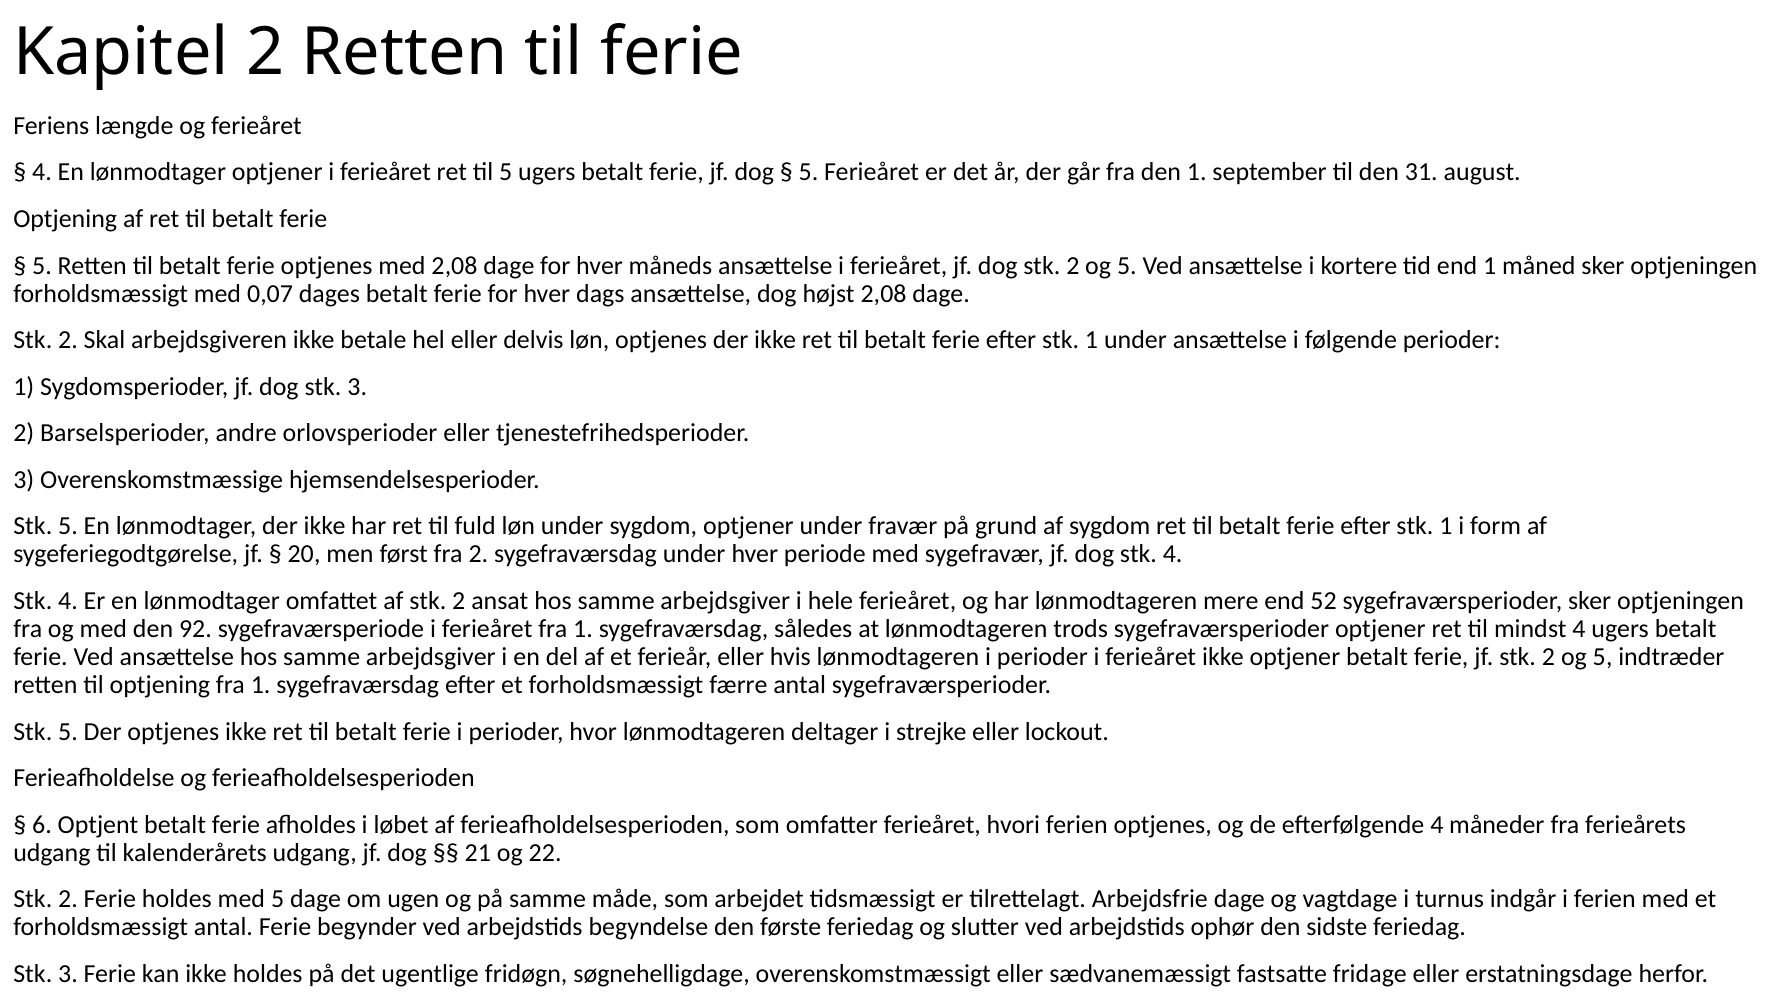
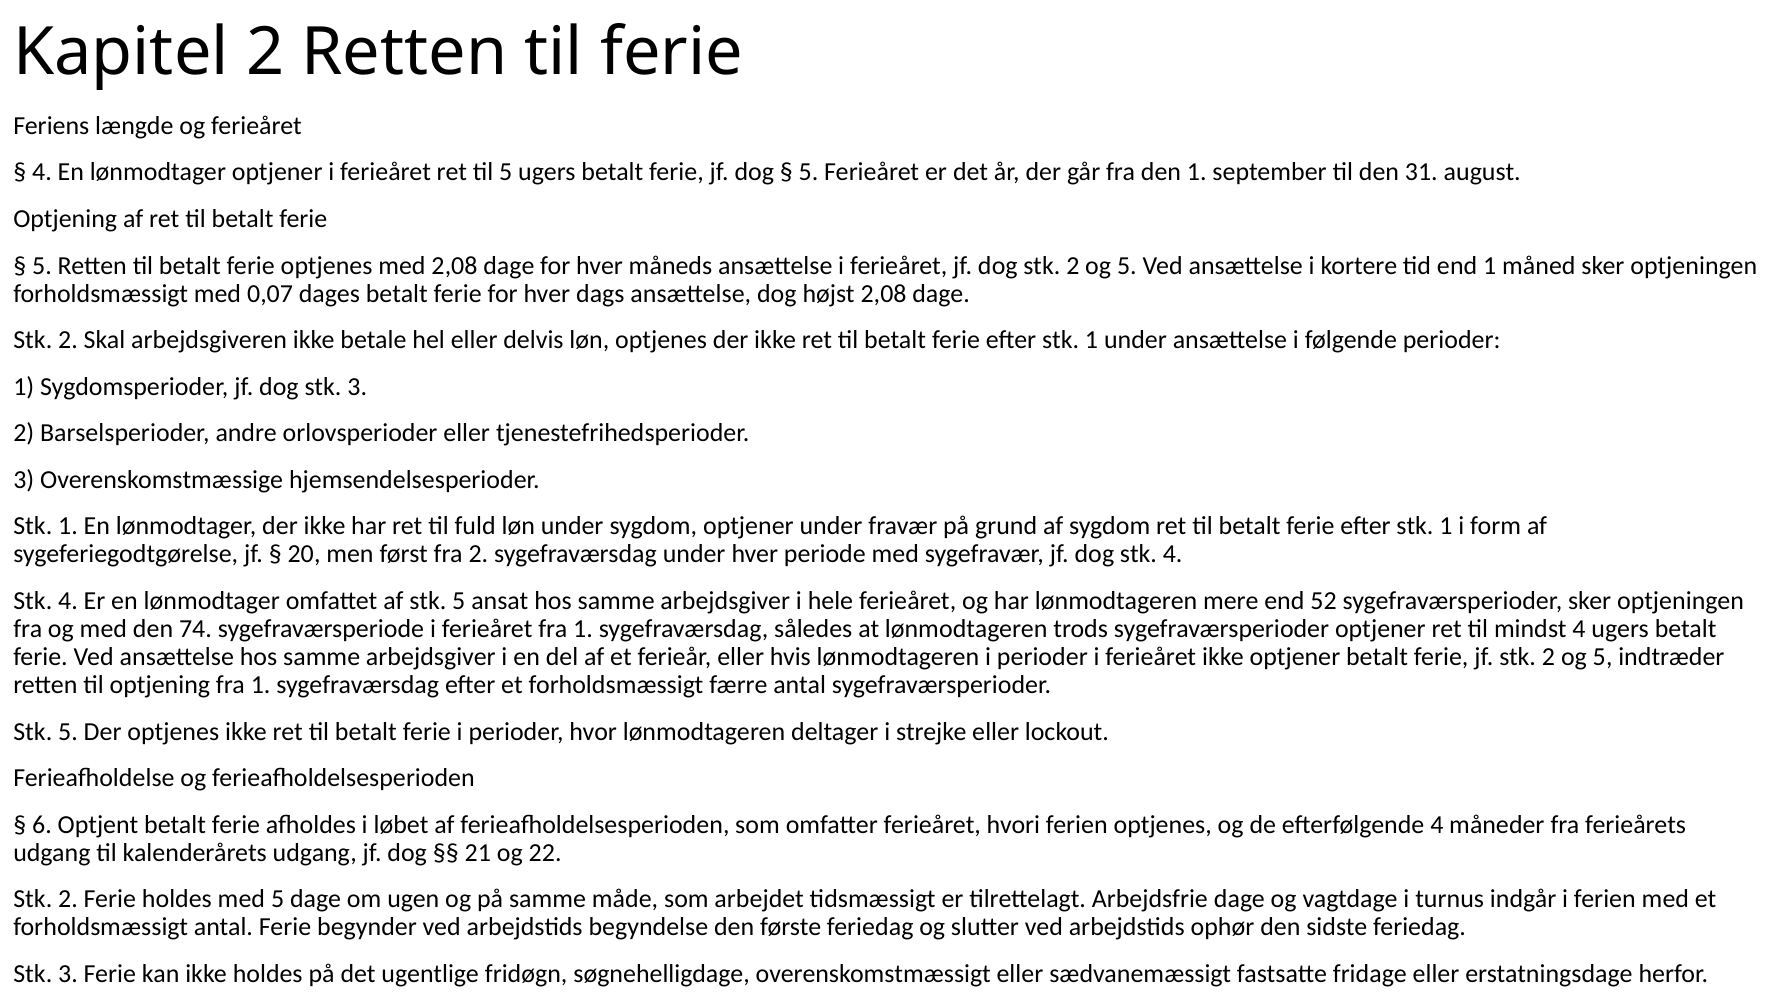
5 at (68, 526): 5 -> 1
af stk 2: 2 -> 5
92: 92 -> 74
